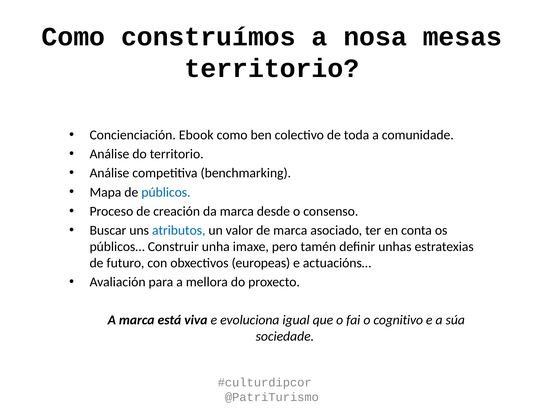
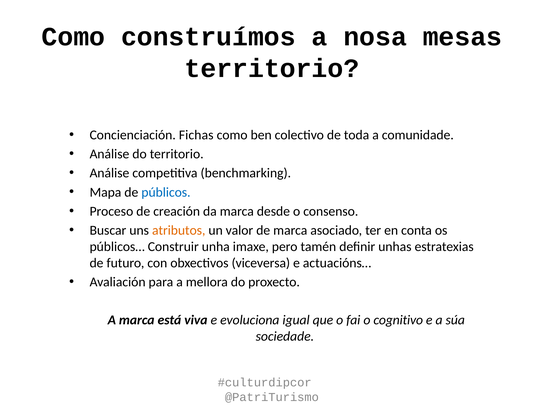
Ebook: Ebook -> Fichas
atributos colour: blue -> orange
europeas: europeas -> viceversa
